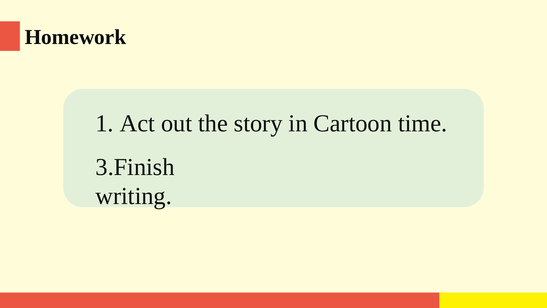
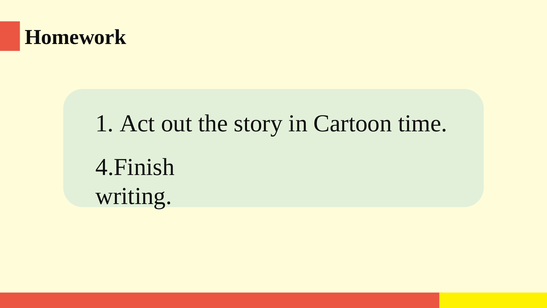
3.Finish: 3.Finish -> 4.Finish
